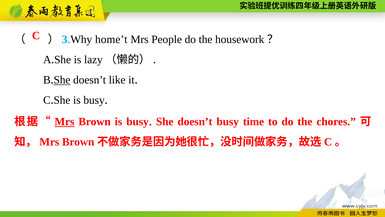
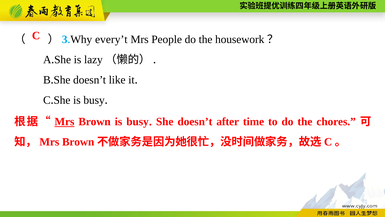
home’t: home’t -> every’t
She at (62, 80) underline: present -> none
doesn’t busy: busy -> after
